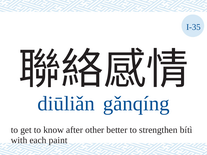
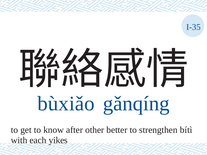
diūliǎn: diūliǎn -> bùxiǎo
paint: paint -> yikes
